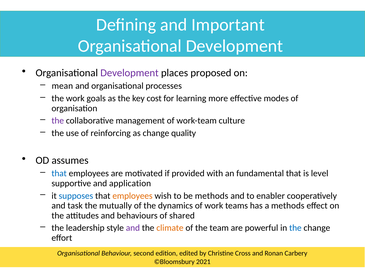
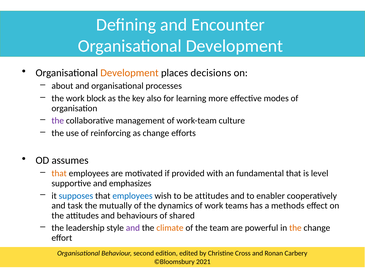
Important: Important -> Encounter
Development at (130, 73) colour: purple -> orange
proposed: proposed -> decisions
mean: mean -> about
goals: goals -> block
cost: cost -> also
quality: quality -> efforts
that at (59, 173) colour: blue -> orange
application: application -> emphasizes
employees at (132, 196) colour: orange -> blue
be methods: methods -> attitudes
the at (295, 228) colour: blue -> orange
